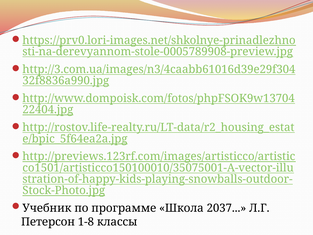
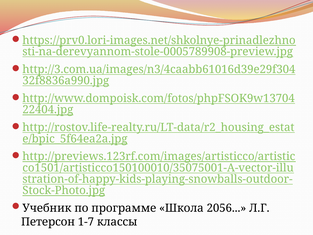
2037: 2037 -> 2056
1-8: 1-8 -> 1-7
